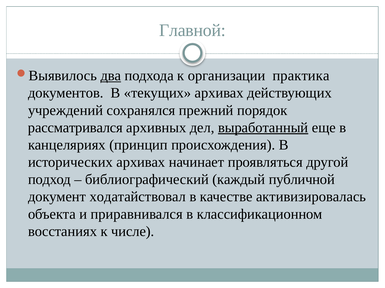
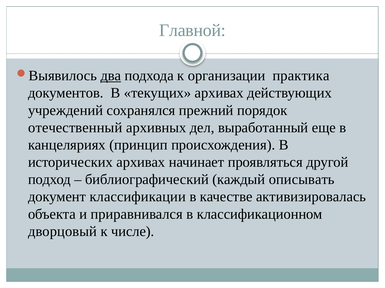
рассматривался: рассматривался -> отечественный
выработанный underline: present -> none
публичной: публичной -> описывать
ходатайствовал: ходатайствовал -> классификации
восстаниях: восстаниях -> дворцовый
